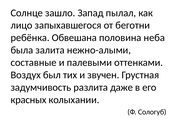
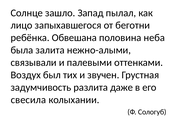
составные: составные -> связывали
красных: красных -> свесила
